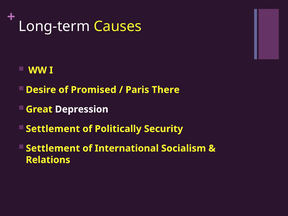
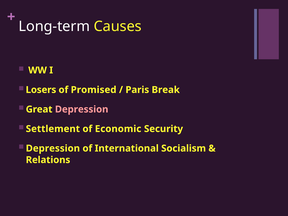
Desire: Desire -> Losers
There: There -> Break
Depression at (82, 109) colour: white -> pink
Politically: Politically -> Economic
Settlement at (53, 148): Settlement -> Depression
